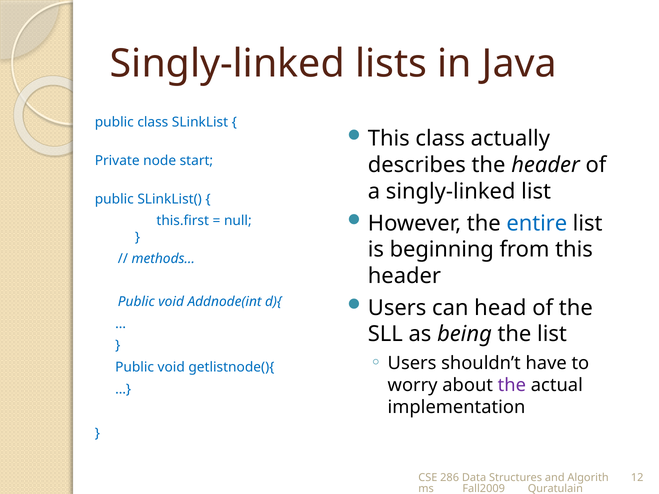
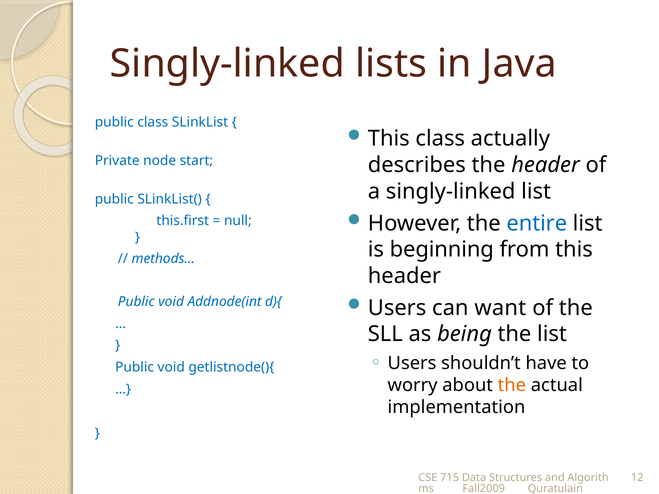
head: head -> want
the at (512, 385) colour: purple -> orange
286: 286 -> 715
